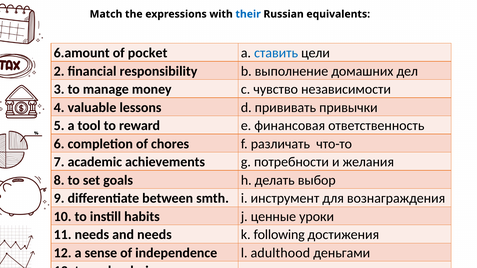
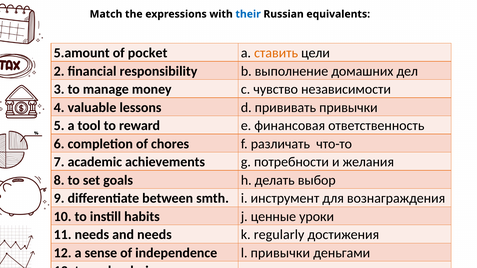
6.amount: 6.amount -> 5.amount
ставить colour: blue -> orange
following: following -> regularly
l adulthood: adulthood -> привычки
